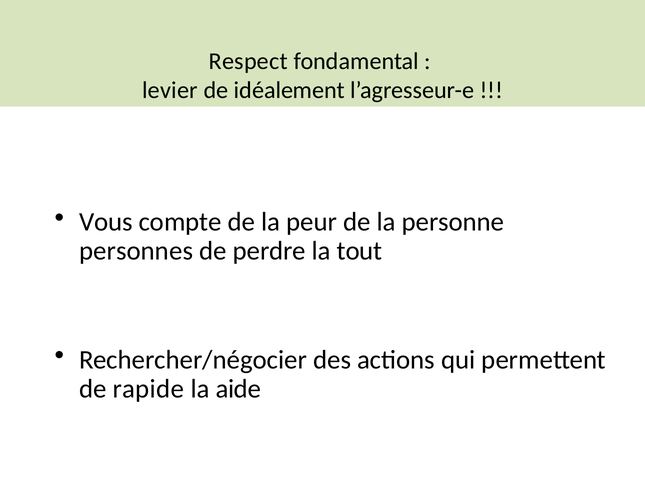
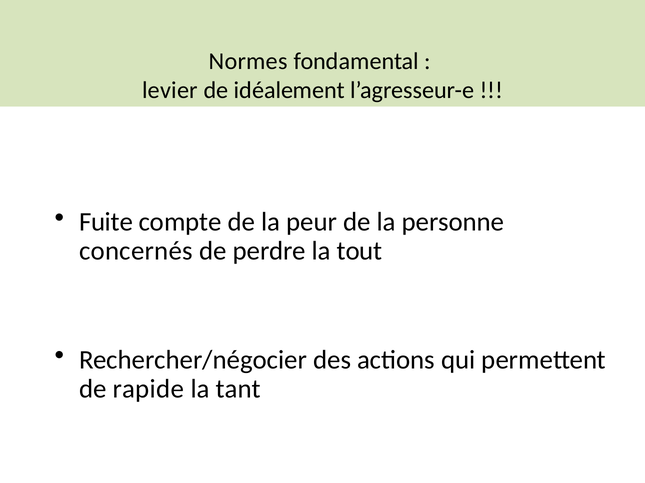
Respect: Respect -> Normes
Vous: Vous -> Fuite
personnes: personnes -> concernés
aide: aide -> tant
